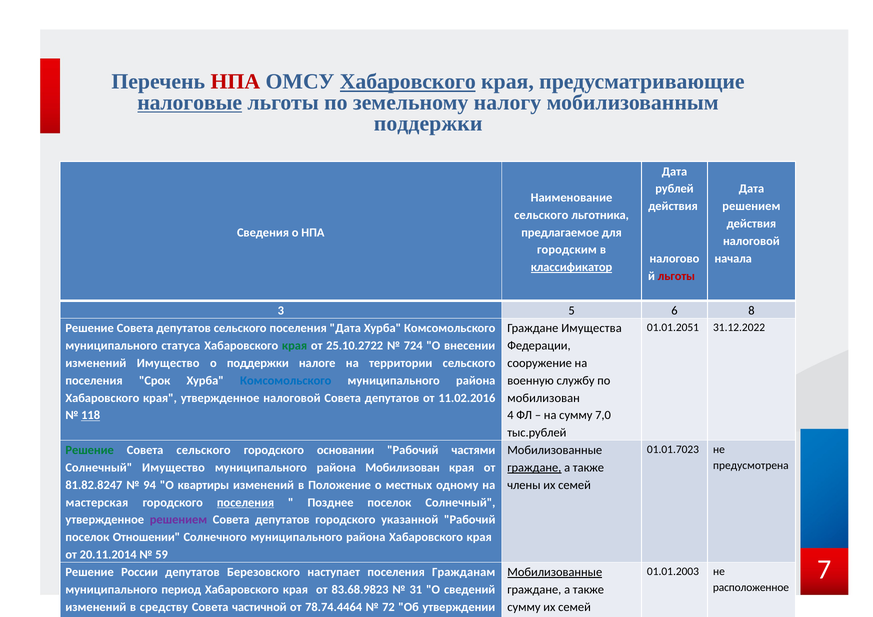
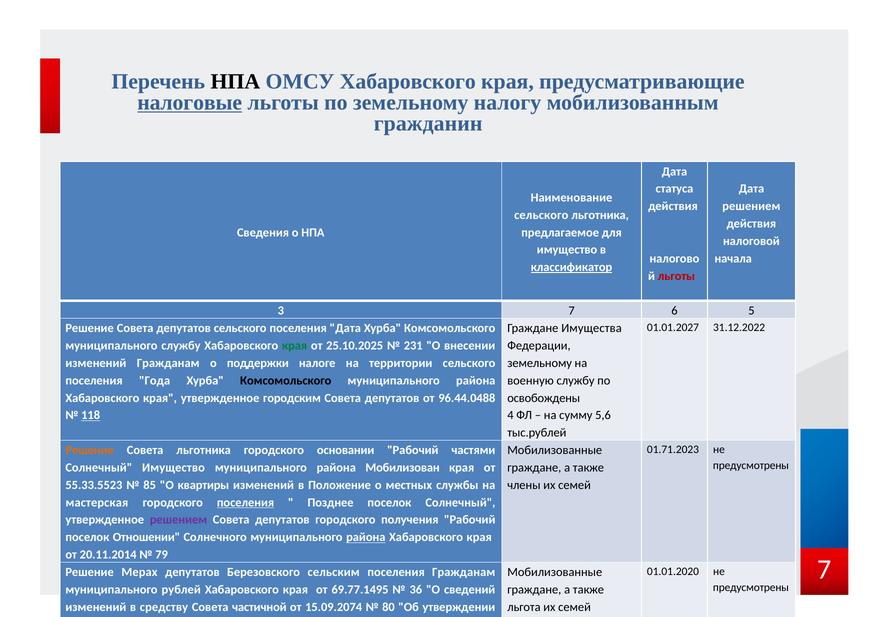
НПА at (235, 82) colour: red -> black
Хабаровского at (408, 82) underline: present -> none
поддержки at (428, 124): поддержки -> гражданин
рублей: рублей -> статуса
городским at (567, 250): городским -> имущество
3 5: 5 -> 7
8: 8 -> 5
01.01.2051: 01.01.2051 -> 01.01.2027
муниципального статуса: статуса -> службу
25.10.2722: 25.10.2722 -> 25.10.2025
724: 724 -> 231
изменений Имущество: Имущество -> Гражданам
сооружение at (540, 363): сооружение -> земельному
Срок: Срок -> Года
Комсомольского at (286, 381) colour: blue -> black
утвержденное налоговой: налоговой -> городским
11.02.2016: 11.02.2016 -> 96.44.0488
мобилизован at (544, 398): мобилизован -> освобождены
7,0: 7,0 -> 5,6
01.01.7023: 01.01.7023 -> 01.71.2023
Решение at (90, 450) colour: green -> orange
Совета сельского: сельского -> льготника
предусмотрена at (751, 466): предусмотрена -> предусмотрены
граждане at (534, 468) underline: present -> none
81.82.8247: 81.82.8247 -> 55.33.5523
94: 94 -> 85
одному: одному -> службы
указанной: указанной -> получения
района at (366, 538) underline: none -> present
59: 59 -> 79
01.01.2003: 01.01.2003 -> 01.01.2020
России: России -> Мерах
наступает: наступает -> сельским
Мобилизованные at (555, 572) underline: present -> none
расположенное at (751, 588): расположенное -> предусмотрены
период: период -> рублей
83.68.9823: 83.68.9823 -> 69.77.1495
31: 31 -> 36
78.74.4464: 78.74.4464 -> 15.09.2074
72: 72 -> 80
сумму at (524, 607): сумму -> льгота
